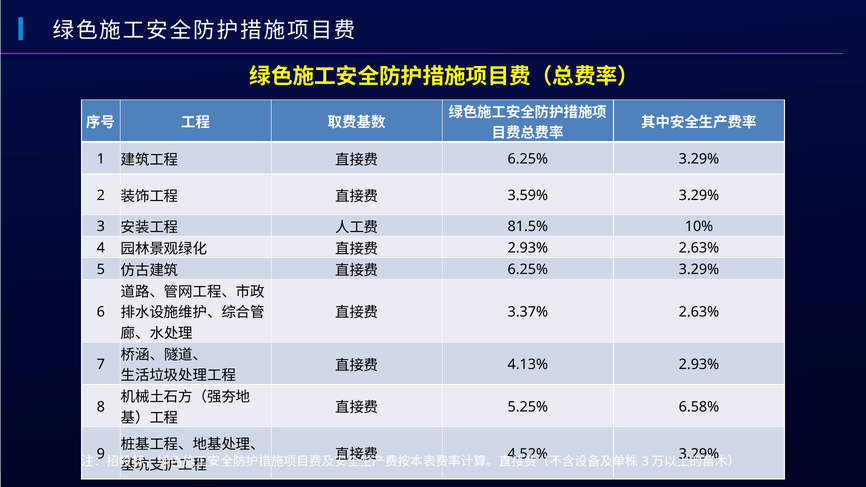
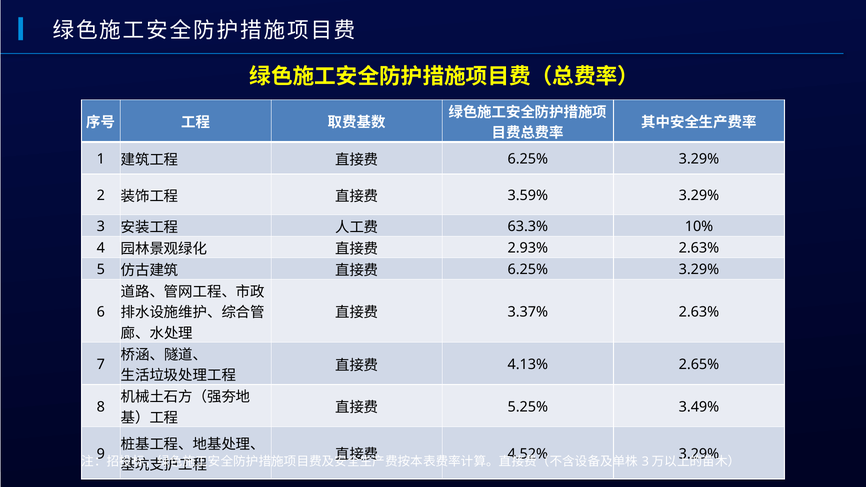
81.5%: 81.5% -> 63.3%
4.13% 2.93%: 2.93% -> 2.65%
6.58%: 6.58% -> 3.49%
